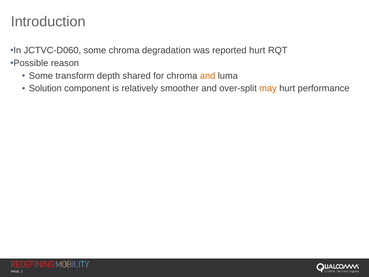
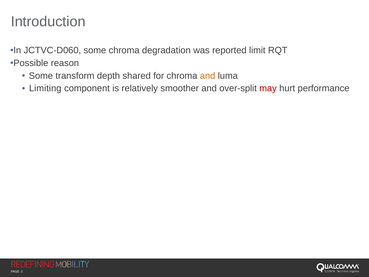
reported hurt: hurt -> limit
Solution: Solution -> Limiting
may colour: orange -> red
